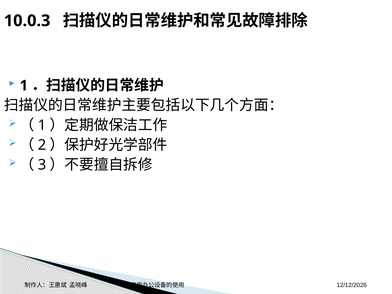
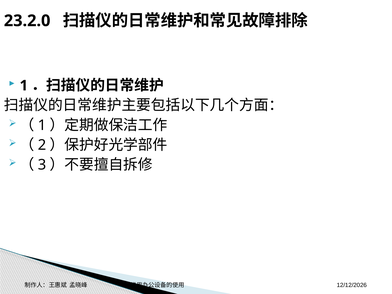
10.0.3: 10.0.3 -> 23.2.0
